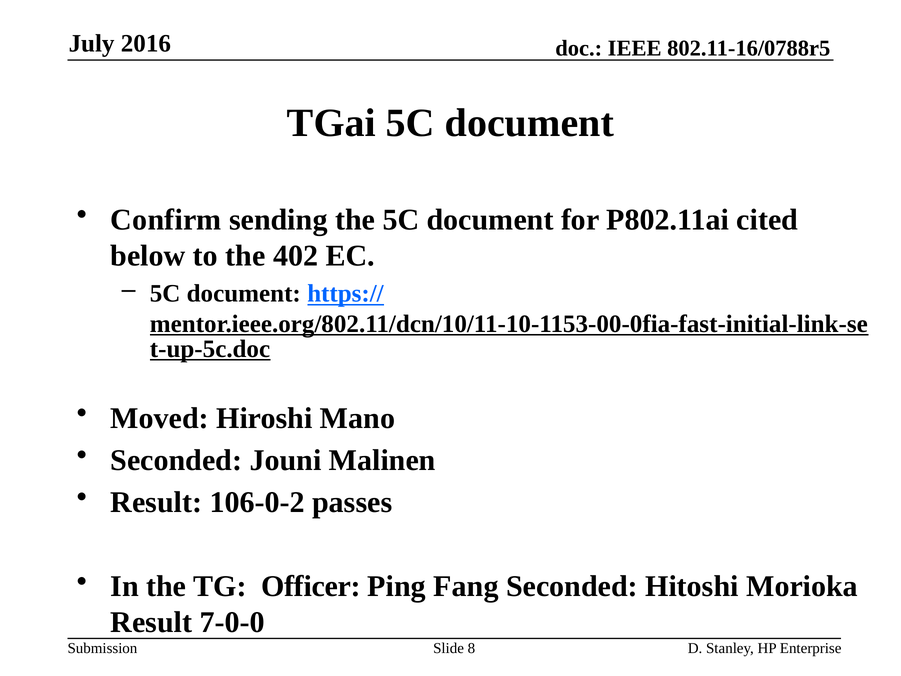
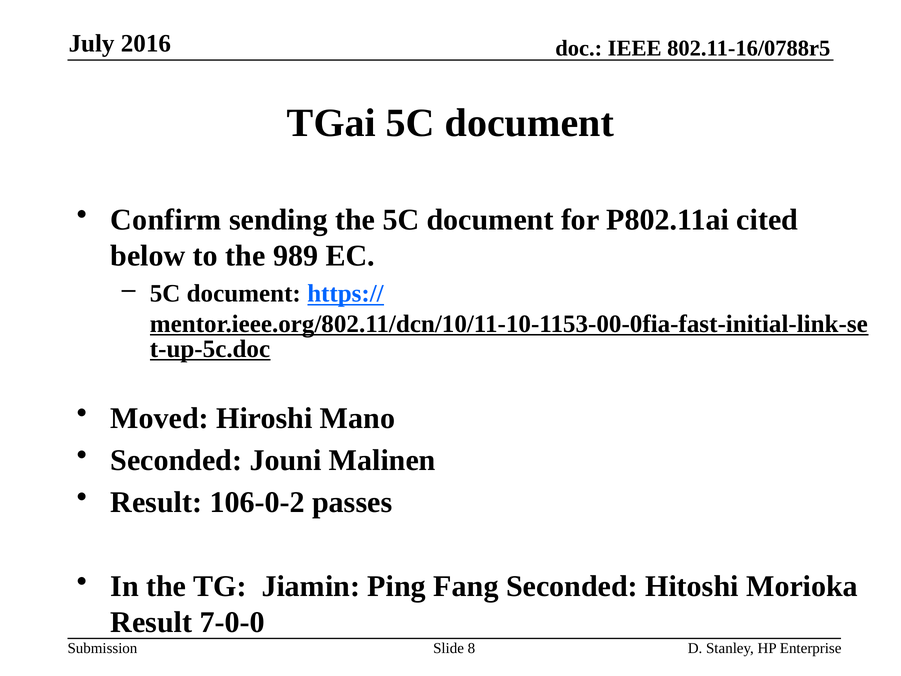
402: 402 -> 989
Officer: Officer -> Jiamin
